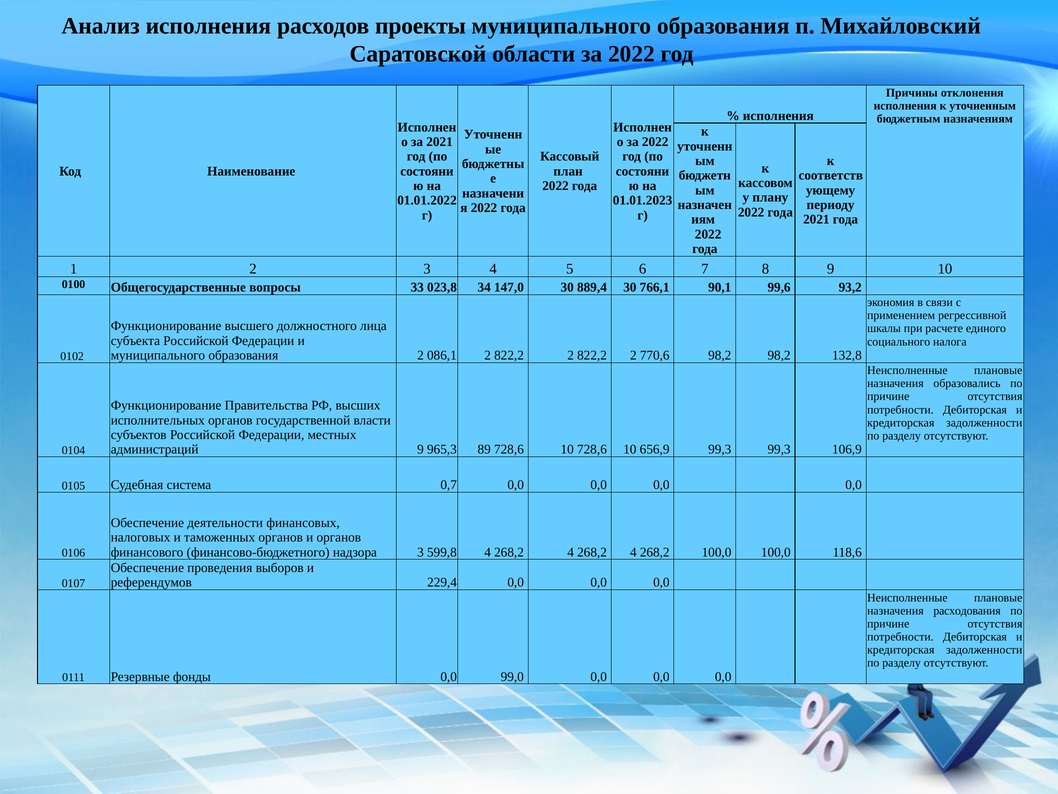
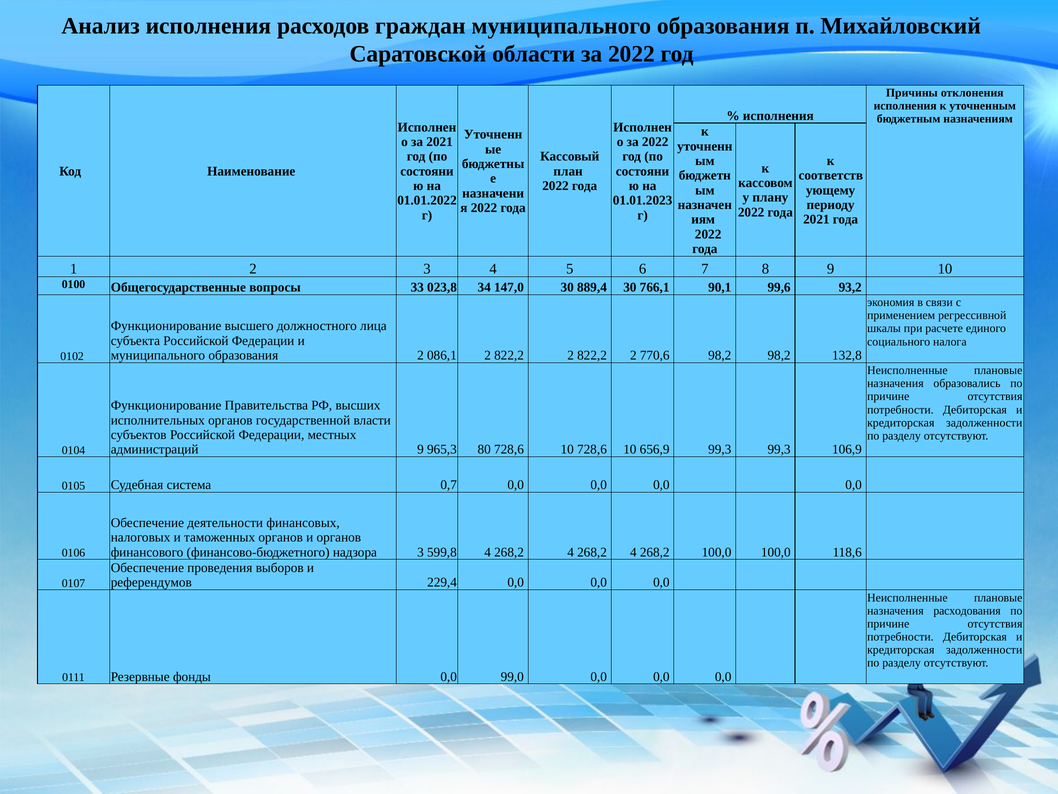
проекты: проекты -> граждан
89: 89 -> 80
